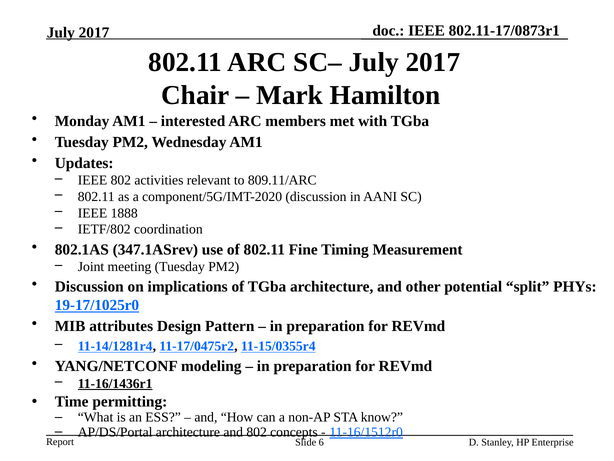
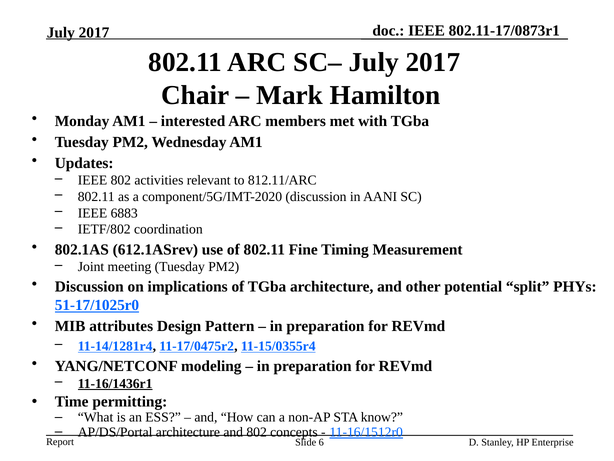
809.11/ARC: 809.11/ARC -> 812.11/ARC
1888: 1888 -> 6883
347.1ASrev: 347.1ASrev -> 612.1ASrev
19-17/1025r0: 19-17/1025r0 -> 51-17/1025r0
